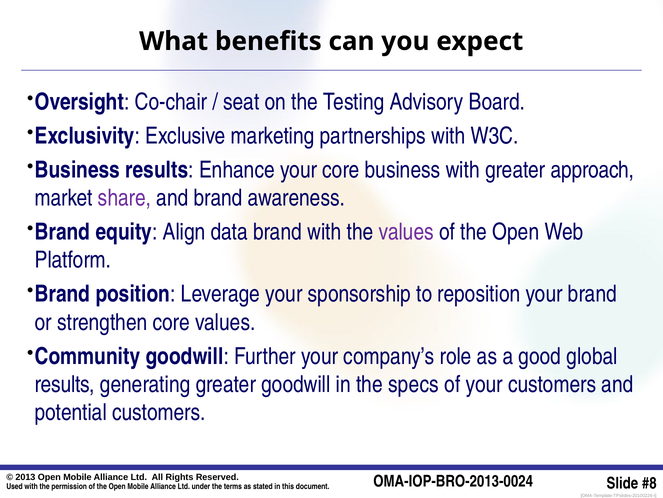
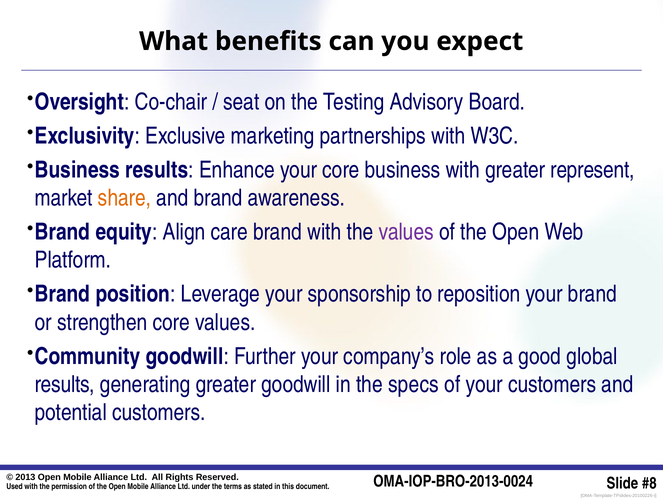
approach: approach -> represent
share colour: purple -> orange
data: data -> care
